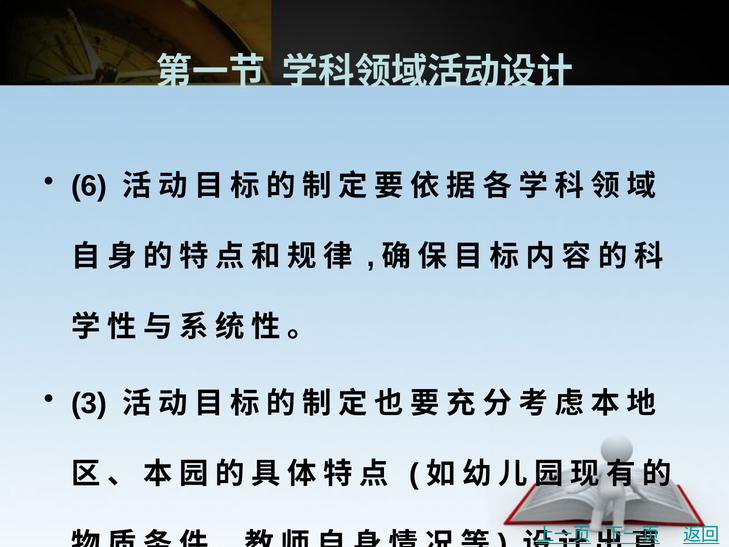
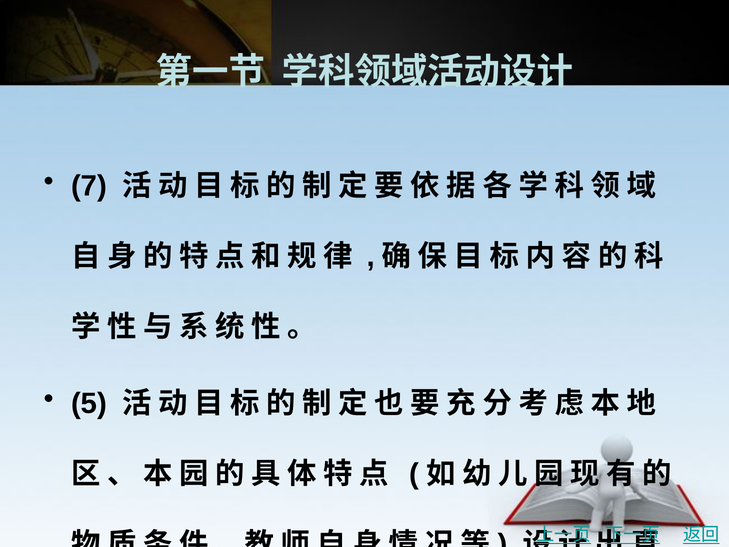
6: 6 -> 7
3: 3 -> 5
